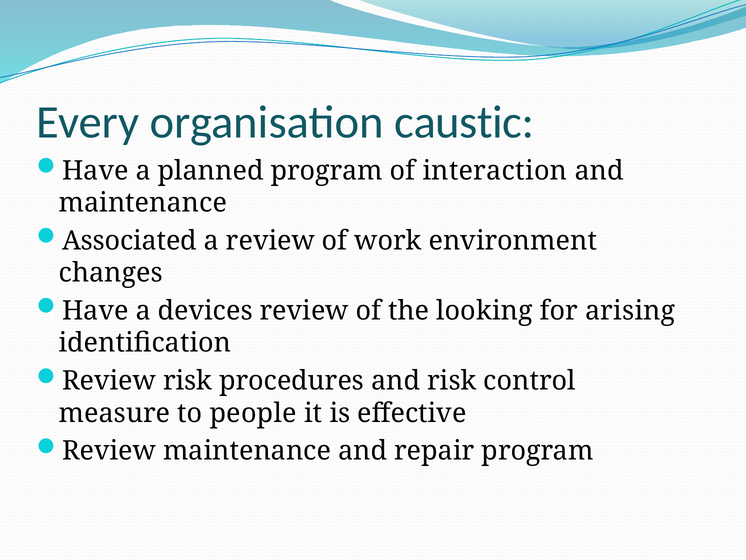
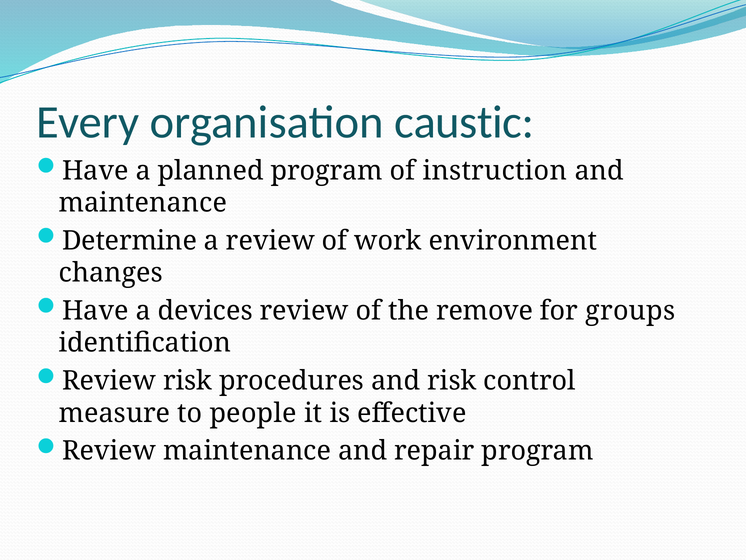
interaction: interaction -> instruction
Associated: Associated -> Determine
looking: looking -> remove
arising: arising -> groups
